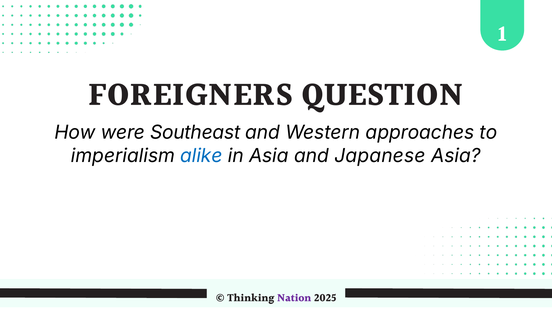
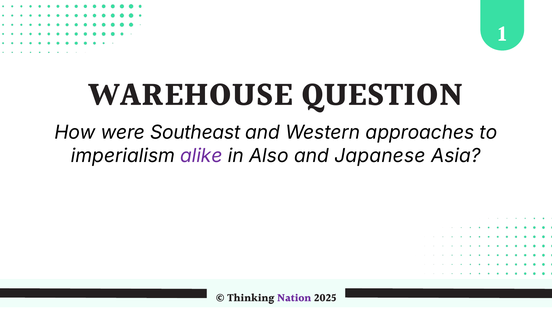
FOREIGNERS: FOREIGNERS -> WAREHOUSE
alike colour: blue -> purple
in Asia: Asia -> Also
